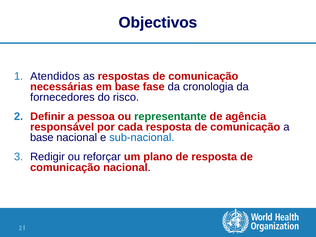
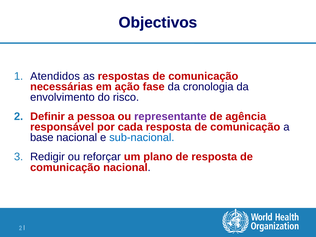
em base: base -> ação
fornecedores: fornecedores -> envolvimento
representante colour: green -> purple
